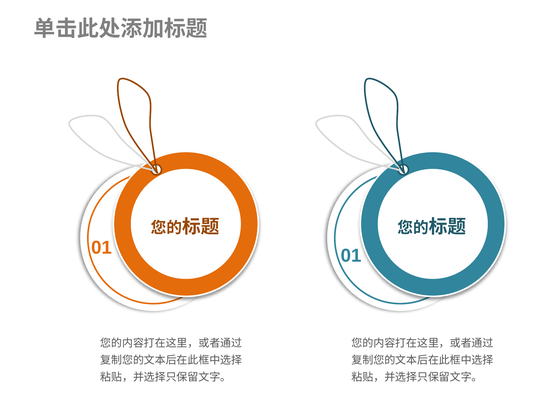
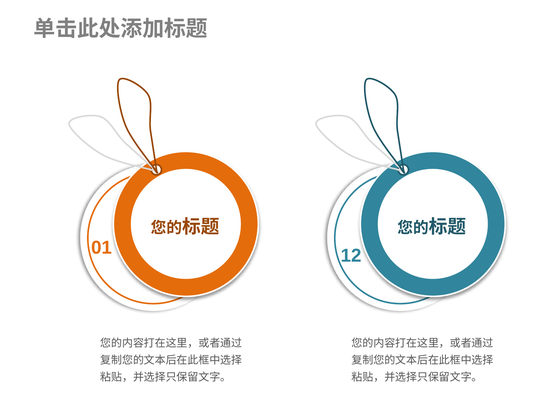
01 01: 01 -> 12
